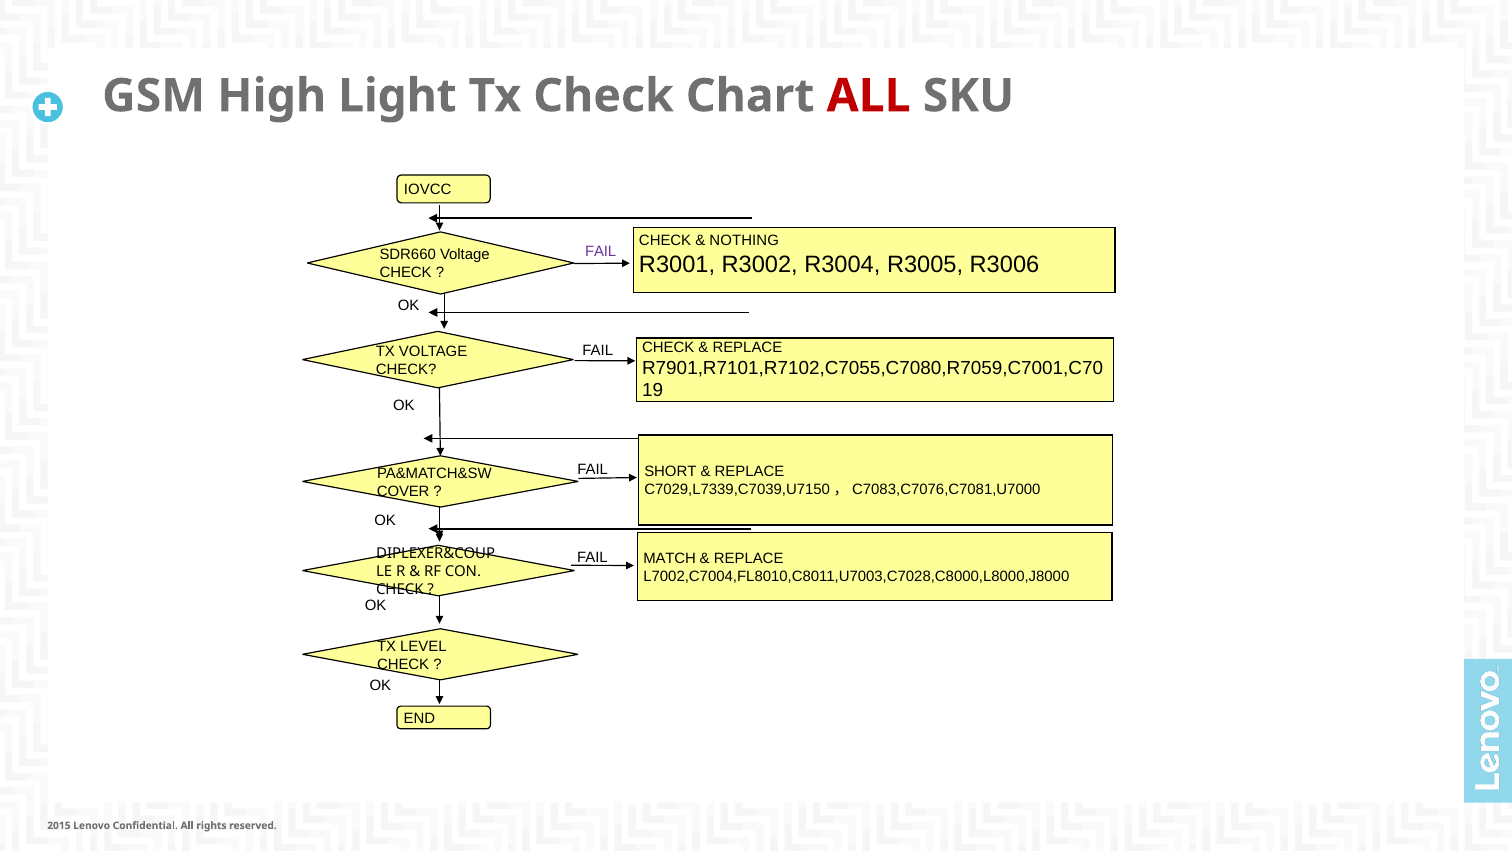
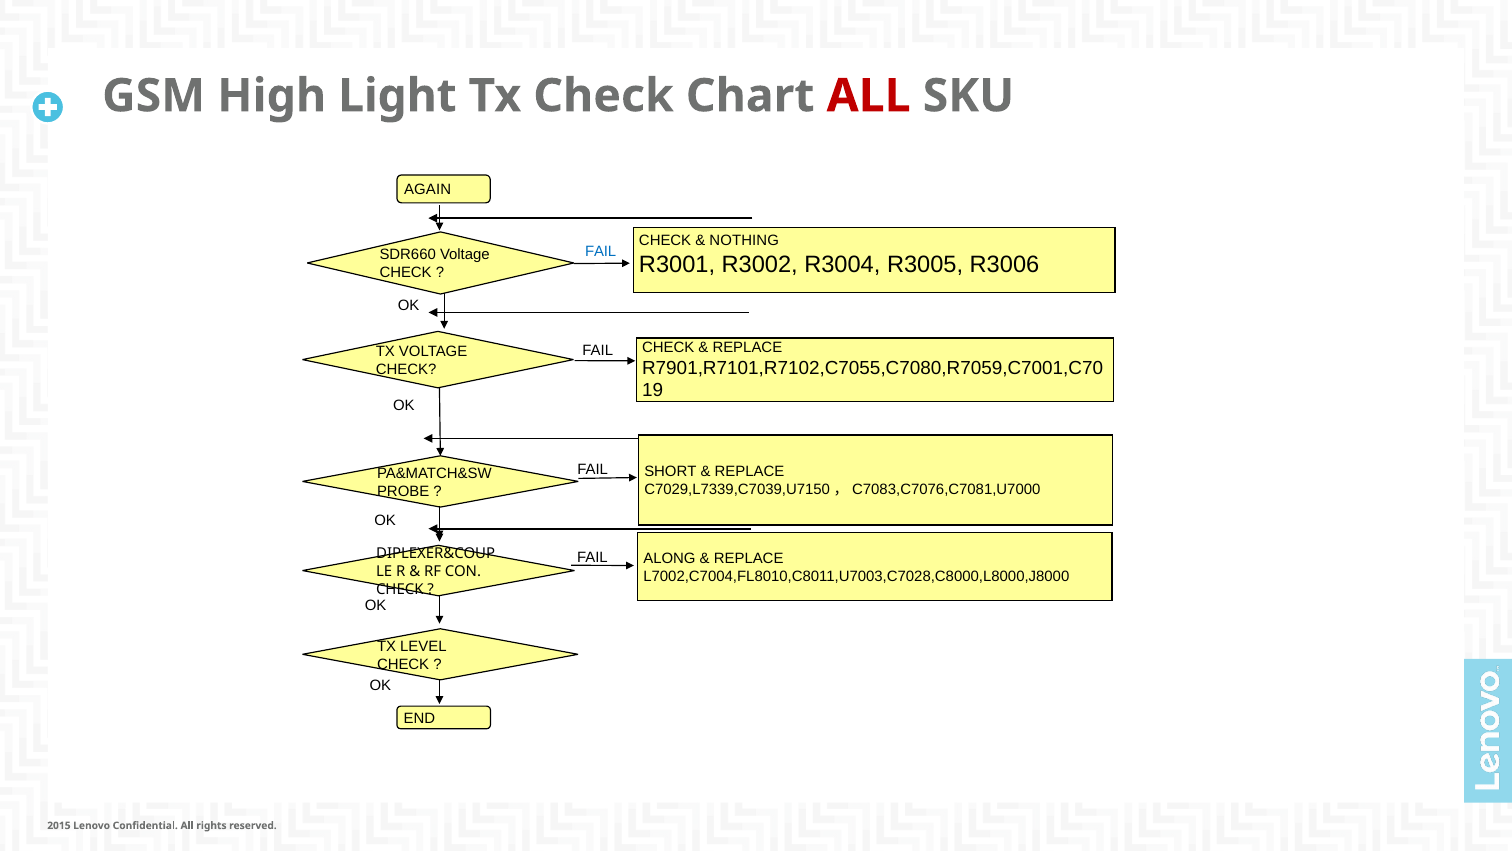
IOVCC: IOVCC -> AGAIN
FAIL at (601, 252) colour: purple -> blue
COVER: COVER -> PROBE
MATCH: MATCH -> ALONG
